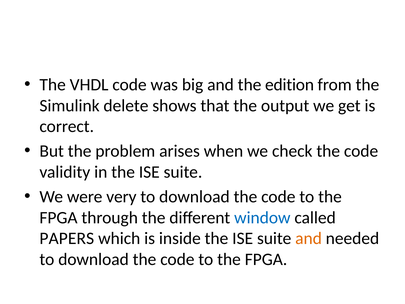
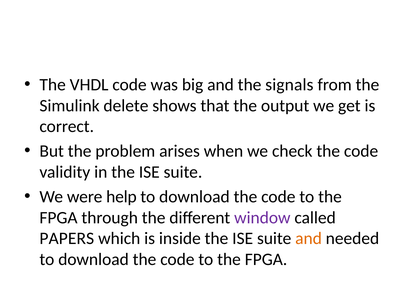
edition: edition -> signals
very: very -> help
window colour: blue -> purple
